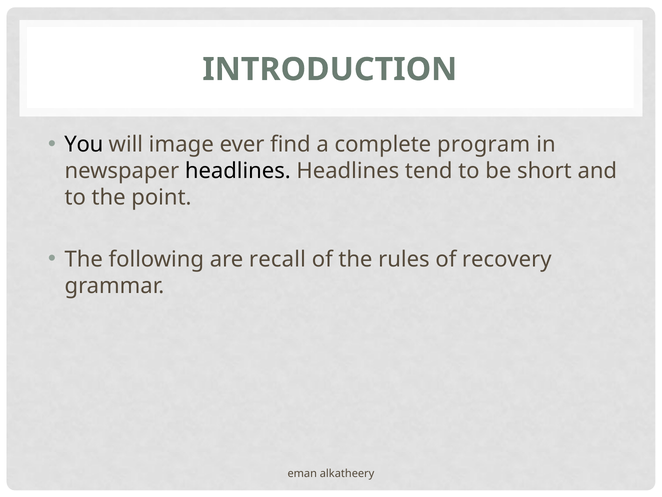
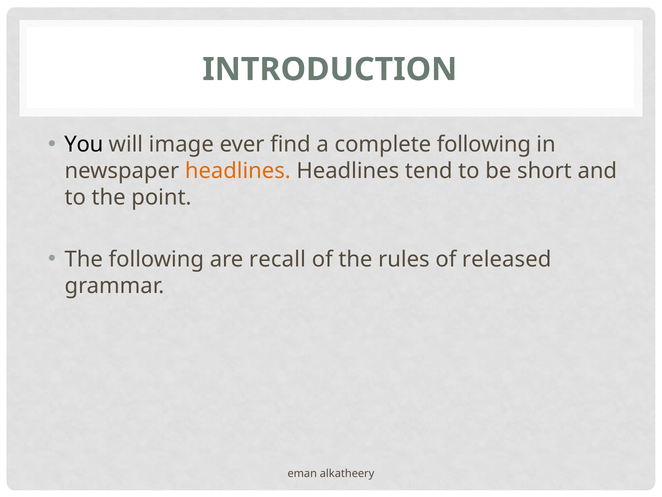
complete program: program -> following
headlines at (238, 171) colour: black -> orange
recovery: recovery -> released
